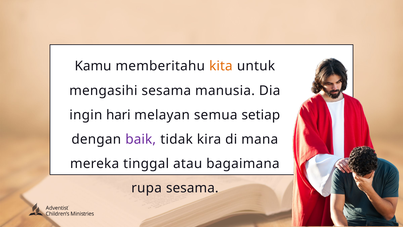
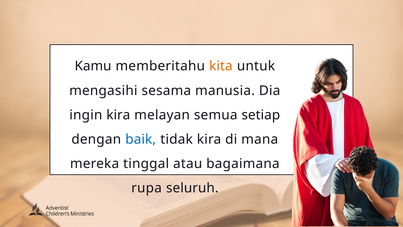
ingin hari: hari -> kira
baik colour: purple -> blue
rupa sesama: sesama -> seluruh
